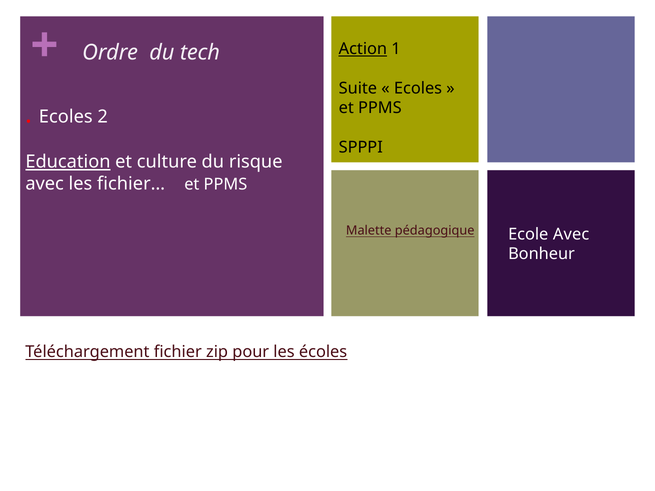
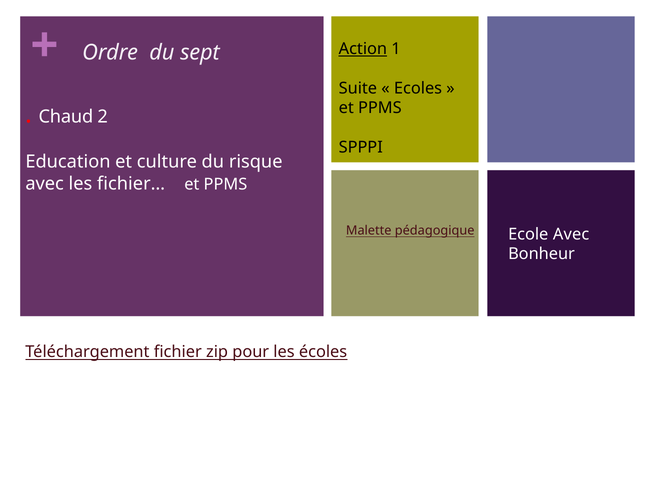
tech: tech -> sept
Ecoles at (66, 117): Ecoles -> Chaud
Education underline: present -> none
